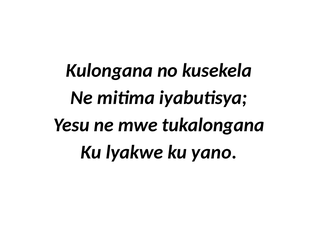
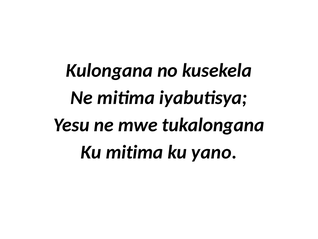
Ku lyakwe: lyakwe -> mitima
